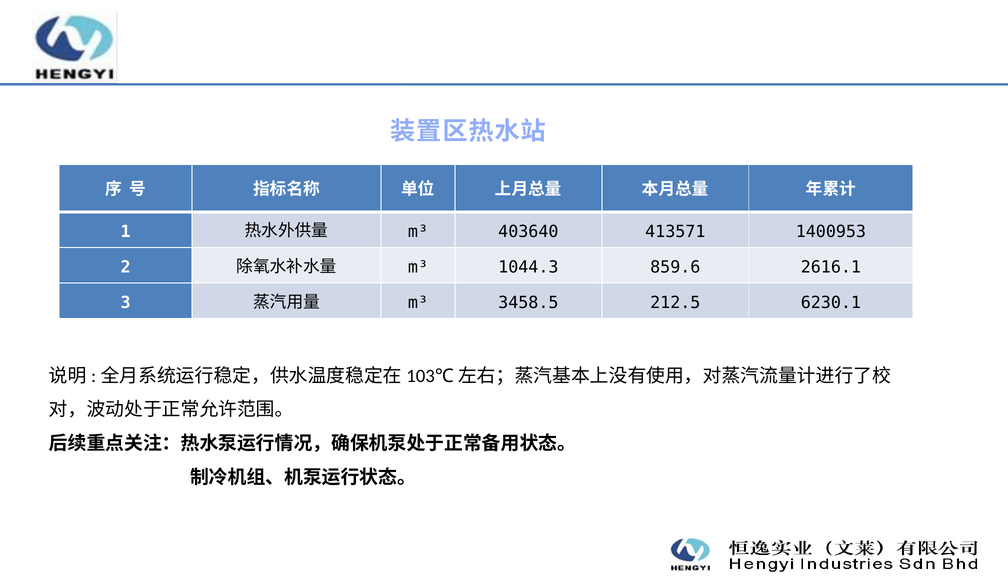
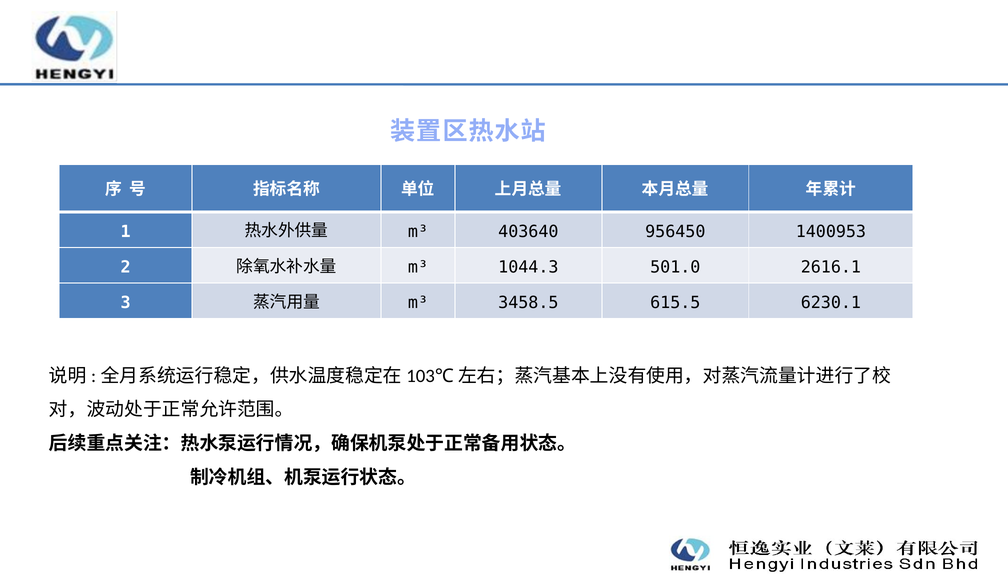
413571: 413571 -> 956450
859.6: 859.6 -> 501.0
212.5: 212.5 -> 615.5
